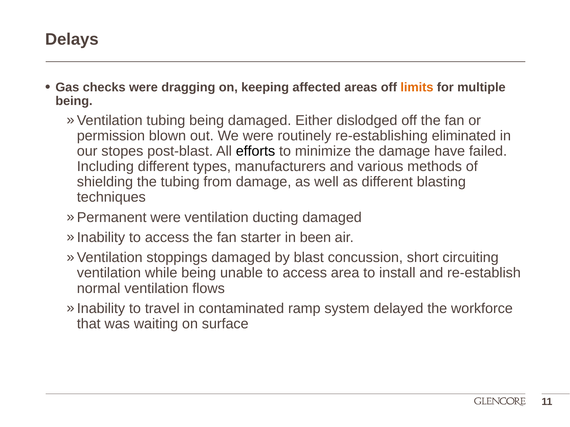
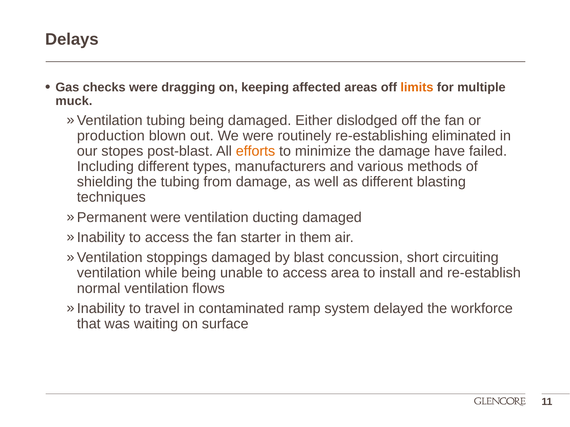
being at (74, 101): being -> muck
permission: permission -> production
efforts colour: black -> orange
been: been -> them
